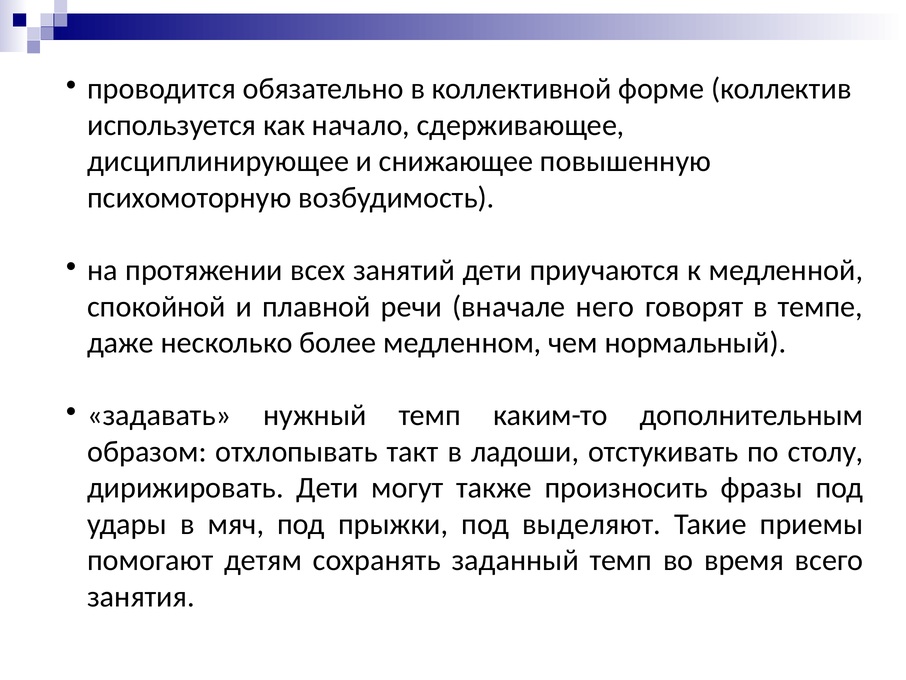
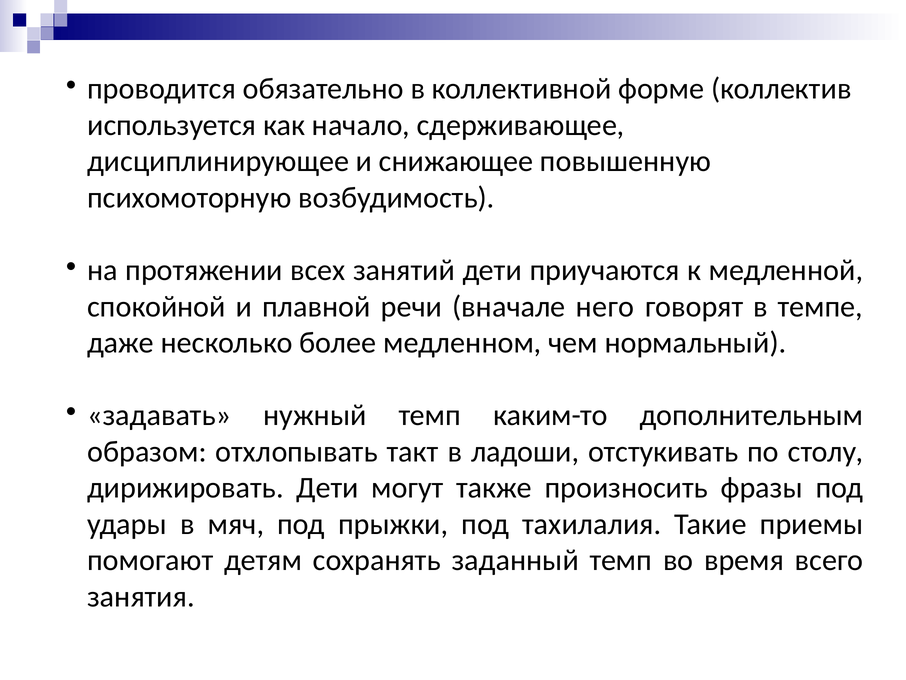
выделяют: выделяют -> тахилалия
